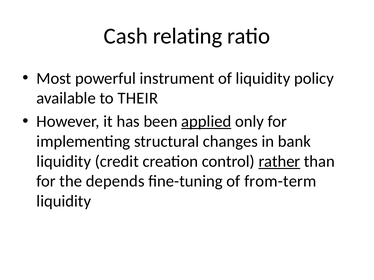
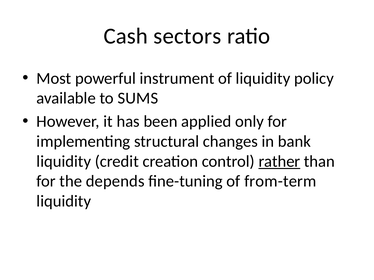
relating: relating -> sectors
THEIR: THEIR -> SUMS
applied underline: present -> none
